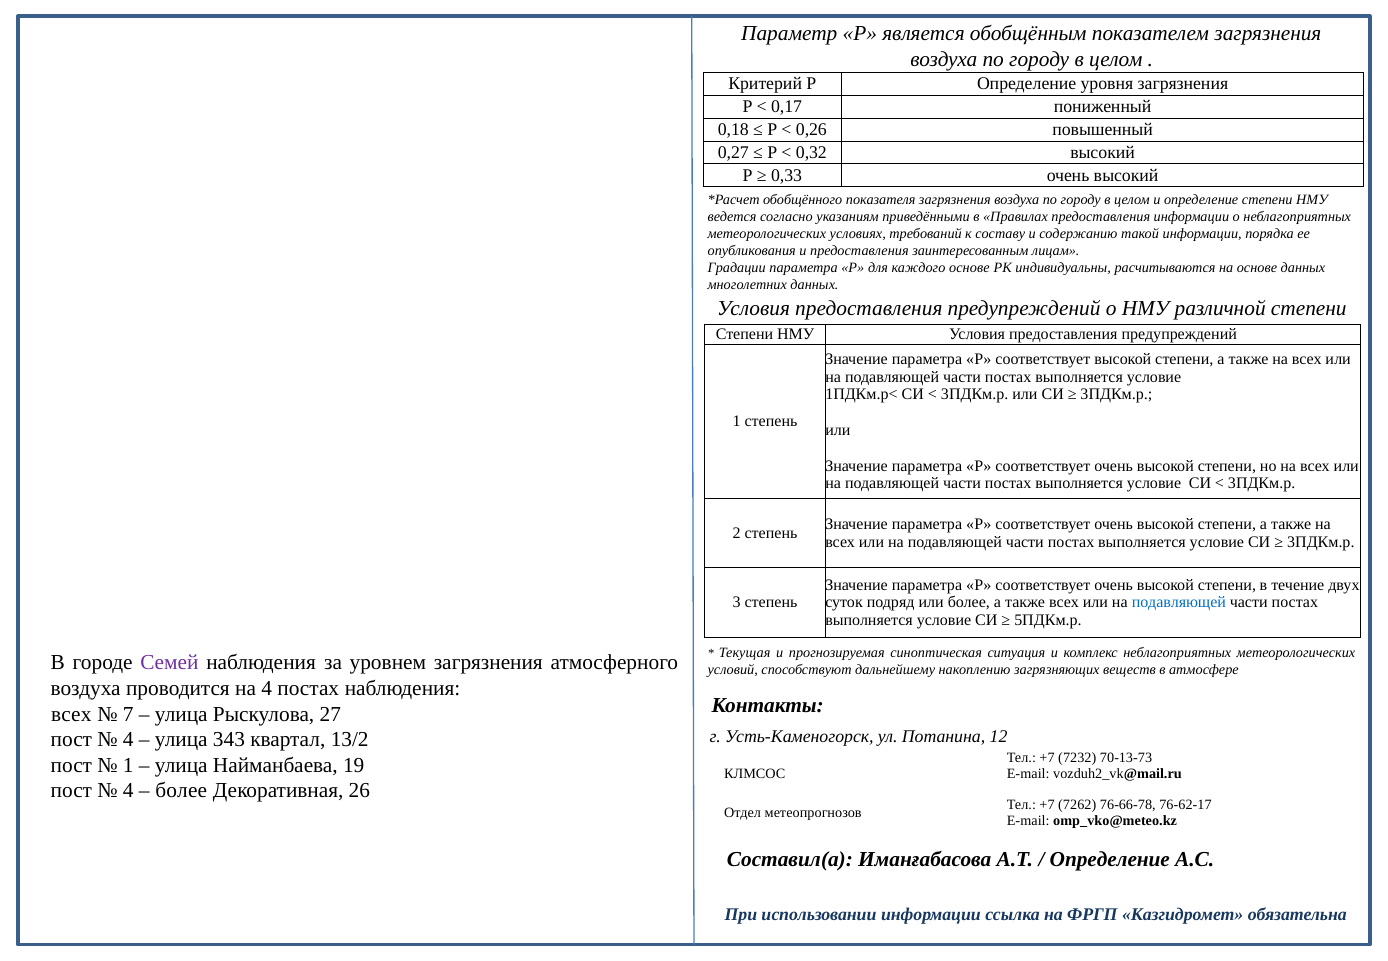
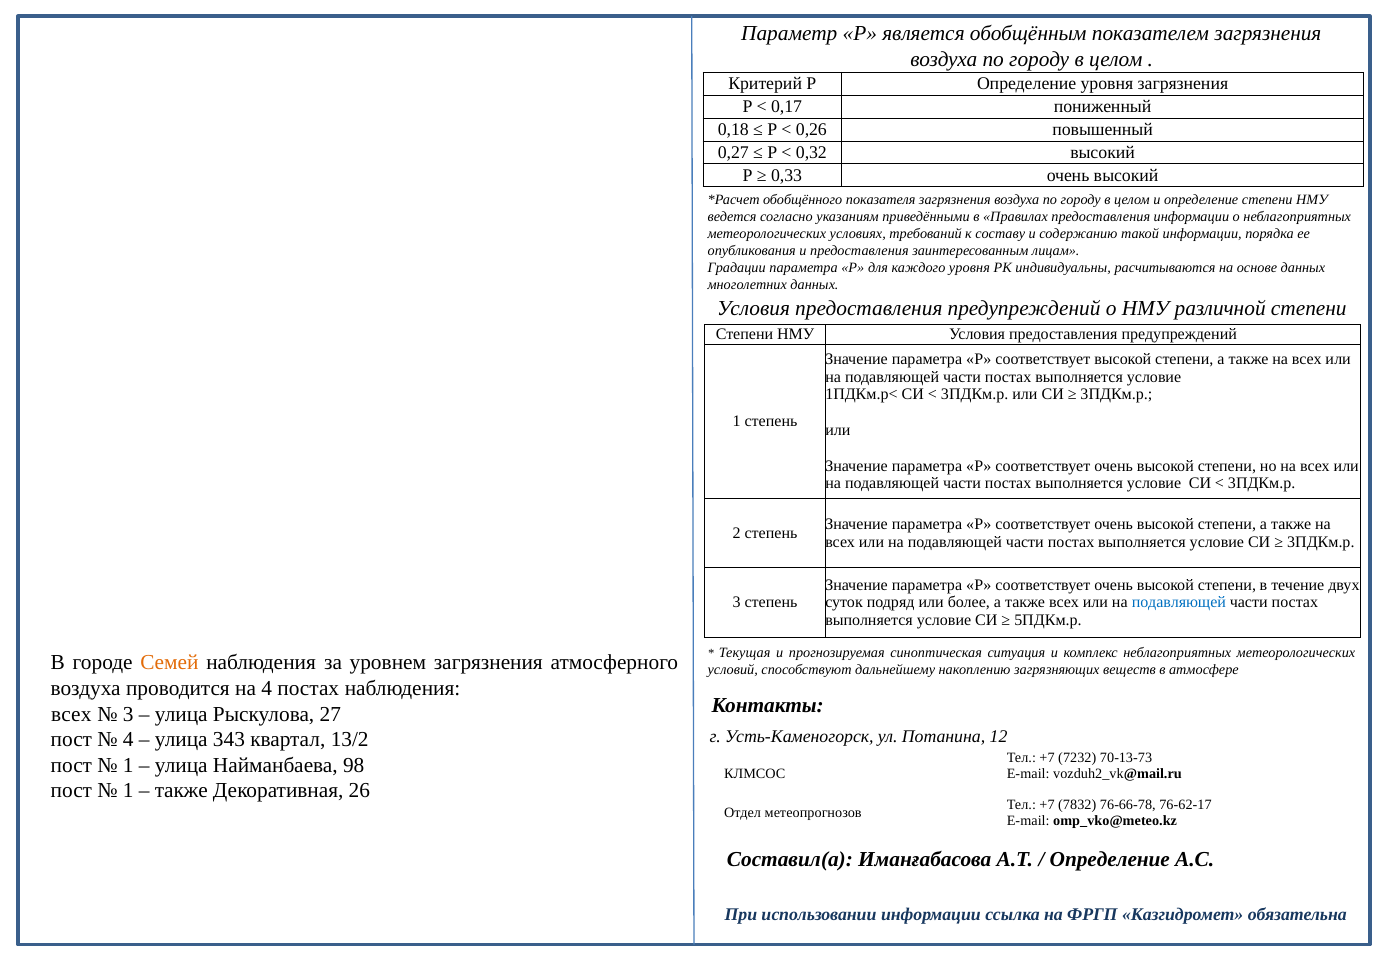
каждого основе: основе -> уровня
Семей colour: purple -> orange
7 at (128, 714): 7 -> 3
19: 19 -> 98
4 at (128, 791): 4 -> 1
более at (181, 791): более -> также
7262: 7262 -> 7832
